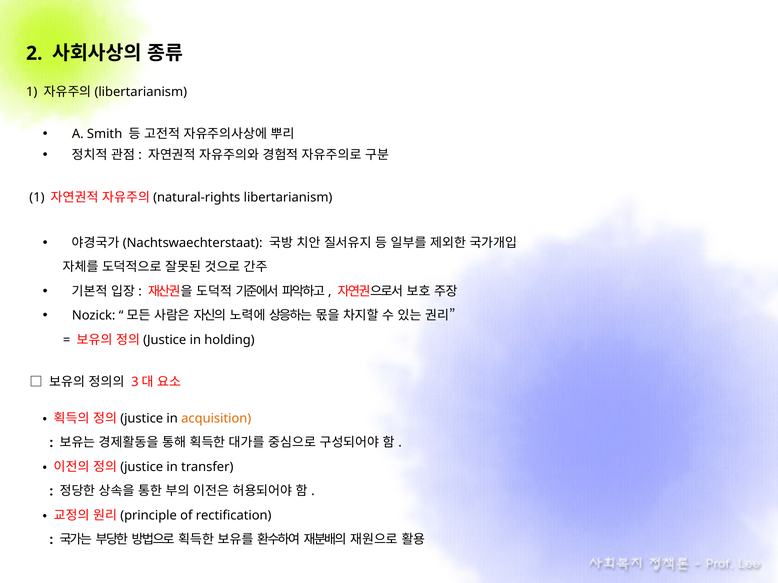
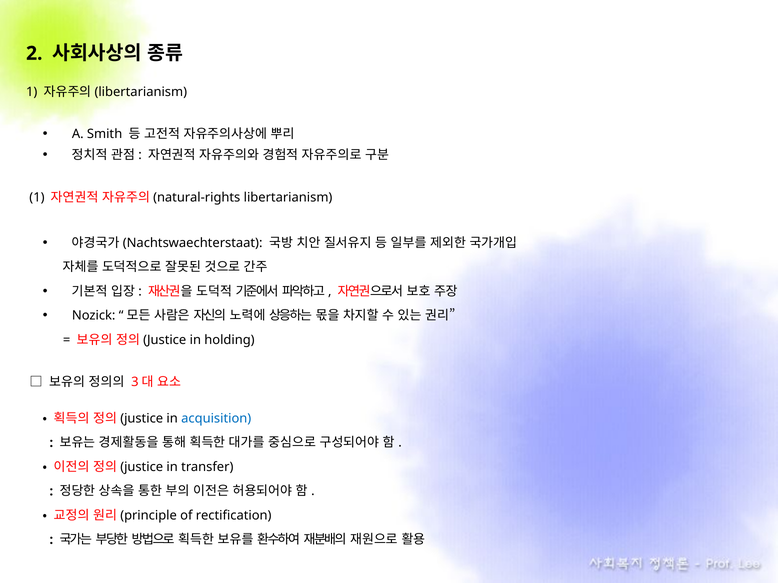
acquisition colour: orange -> blue
